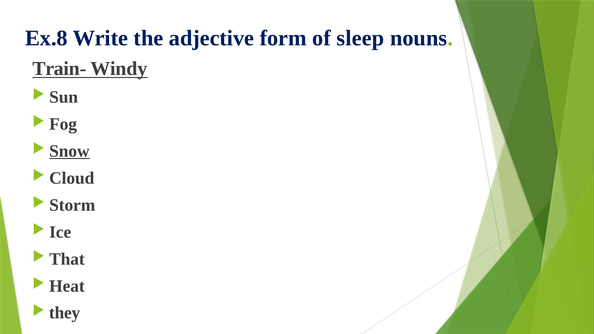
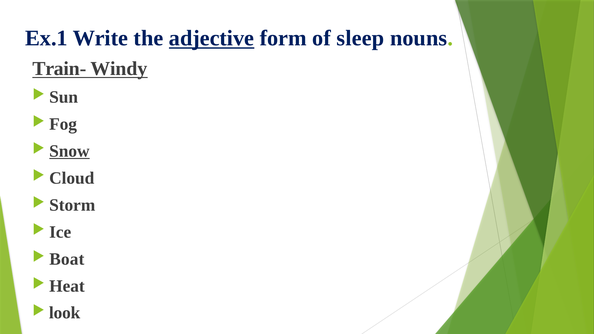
Еx.8: Еx.8 -> Еx.1
adjective underline: none -> present
That: That -> Boat
they: they -> look
